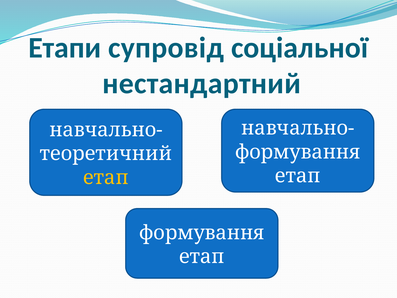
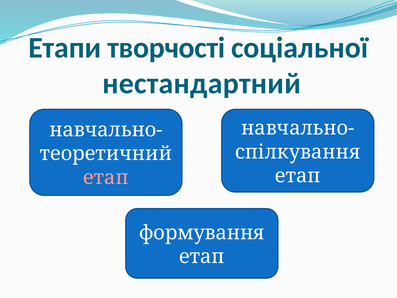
супровід: супровід -> творчості
формування at (298, 152): формування -> спілкування
етап at (106, 177) colour: yellow -> pink
